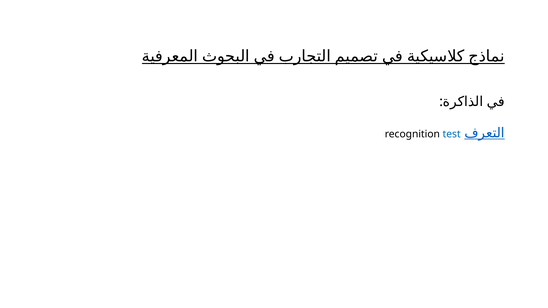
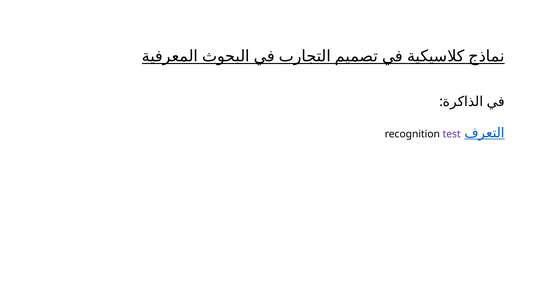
test colour: blue -> purple
